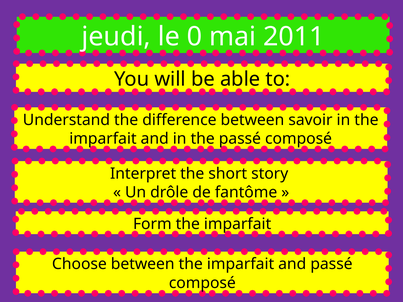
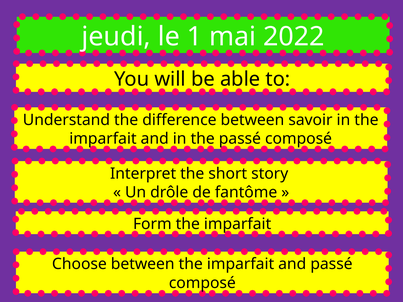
0: 0 -> 1
2011: 2011 -> 2022
